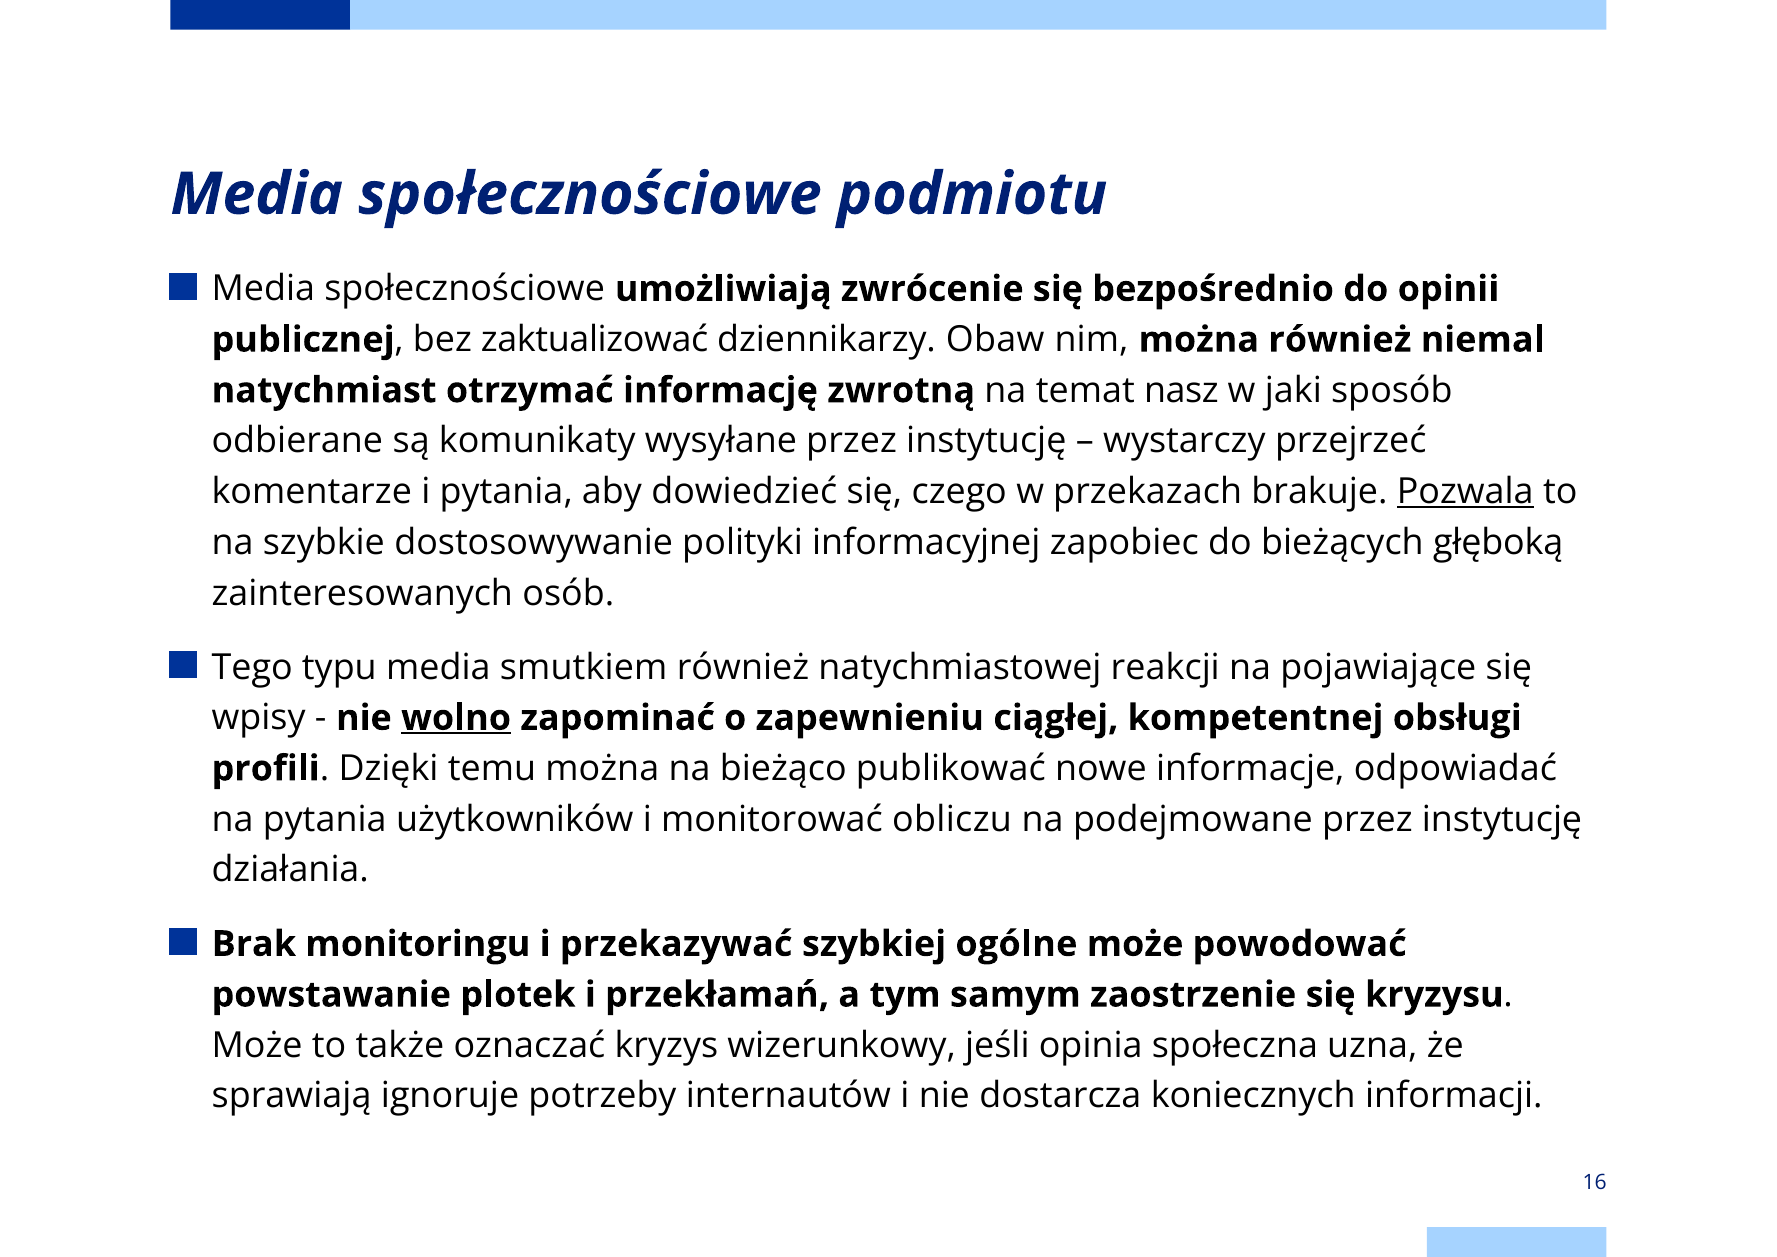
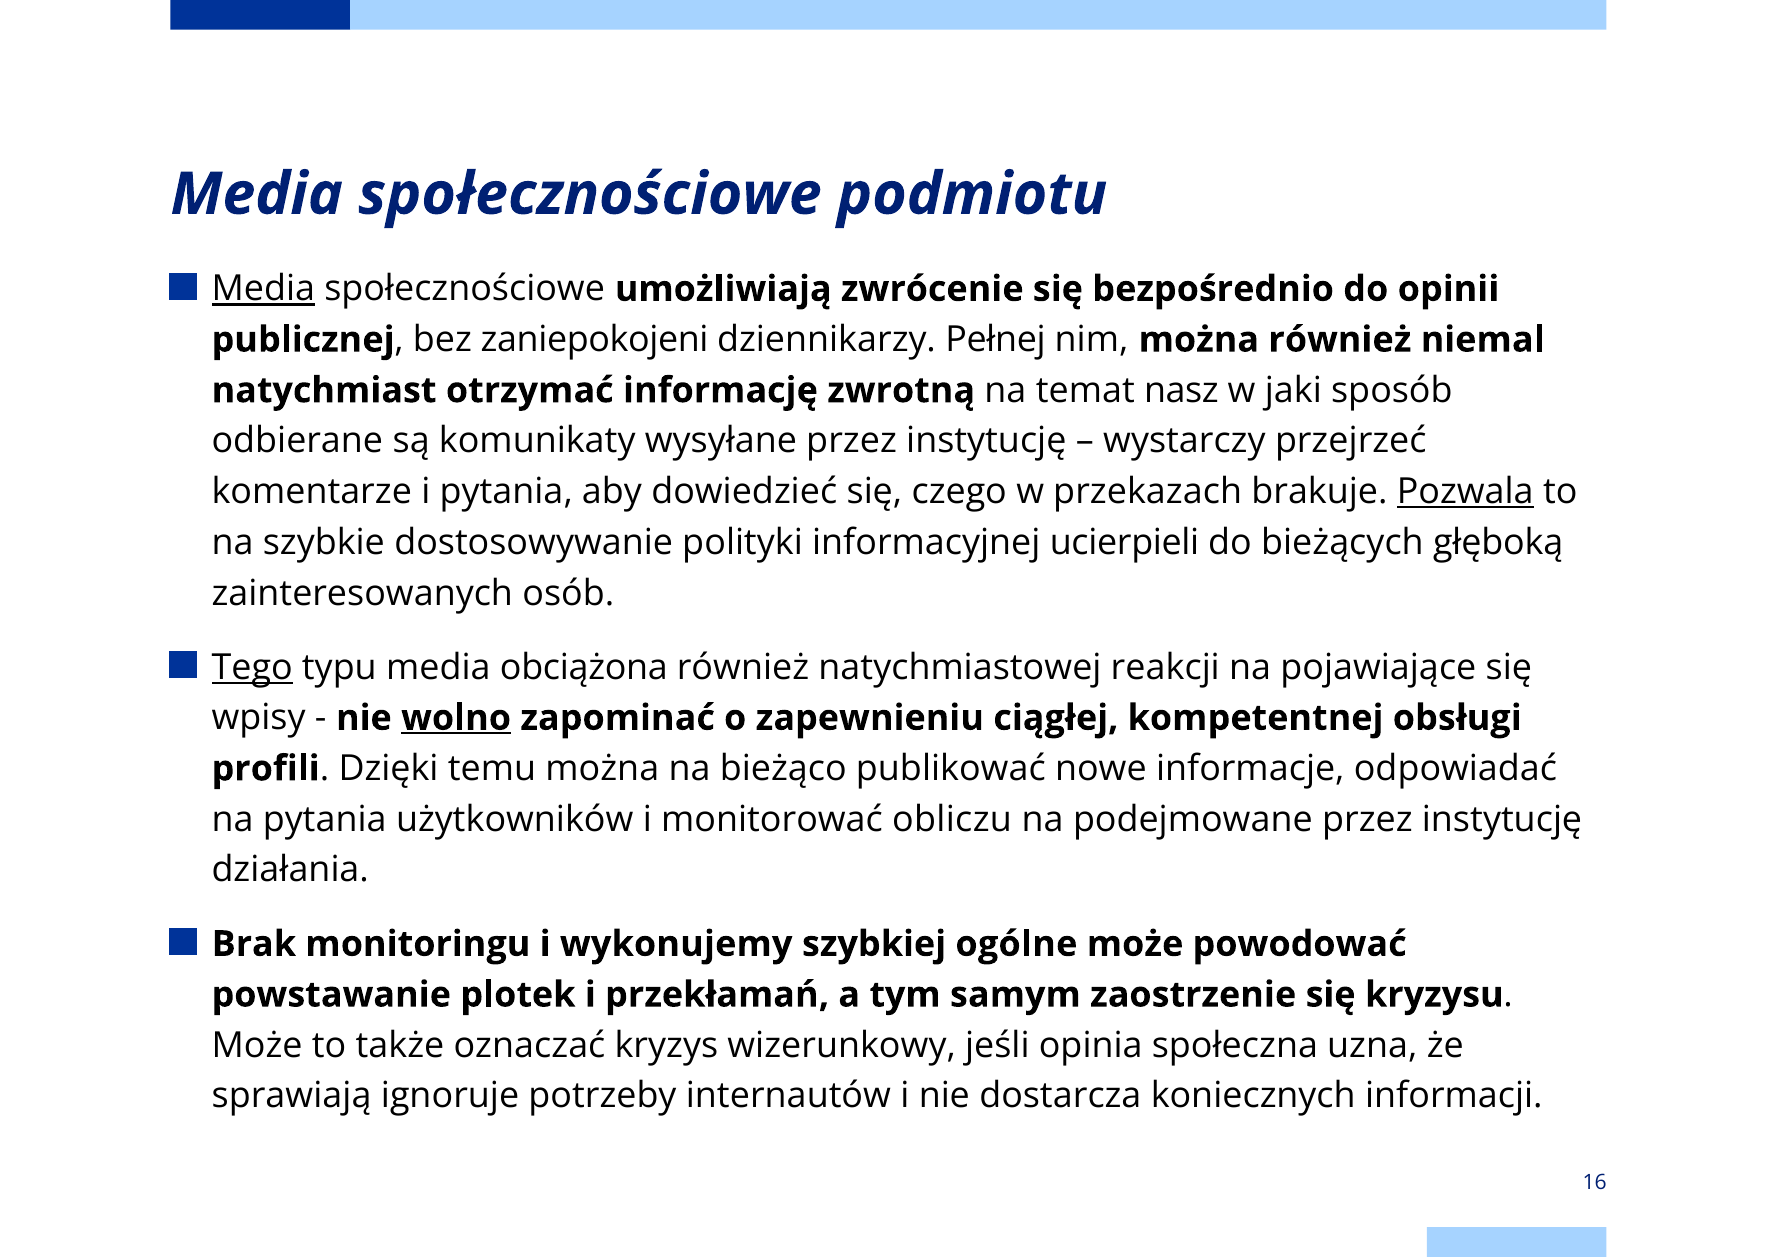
Media at (263, 289) underline: none -> present
zaktualizować: zaktualizować -> zaniepokojeni
Obaw: Obaw -> Pełnej
zapobiec: zapobiec -> ucierpieli
Tego underline: none -> present
smutkiem: smutkiem -> obciążona
przekazywać: przekazywać -> wykonujemy
